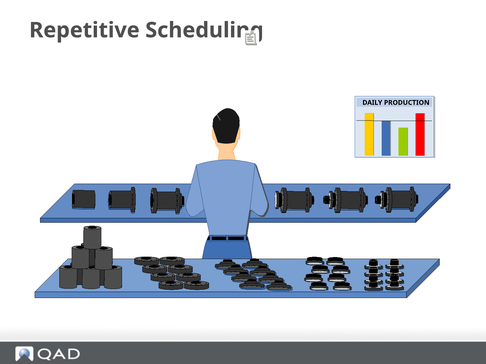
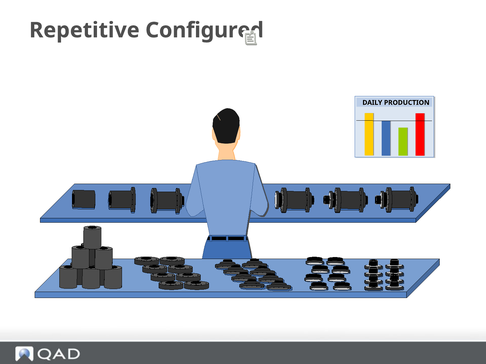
Scheduling: Scheduling -> Configured
